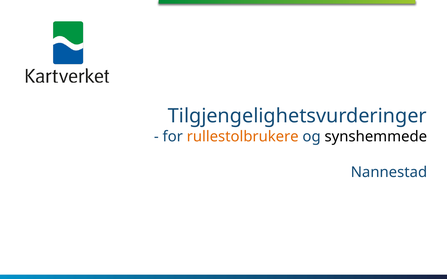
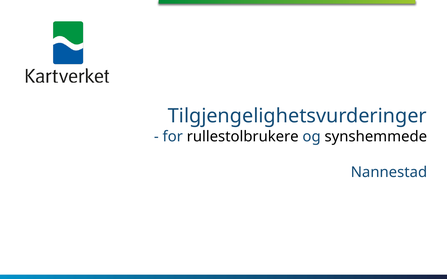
rullestolbrukere colour: orange -> black
